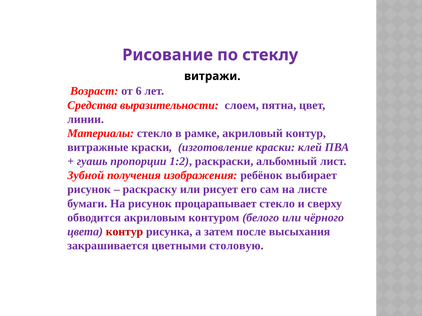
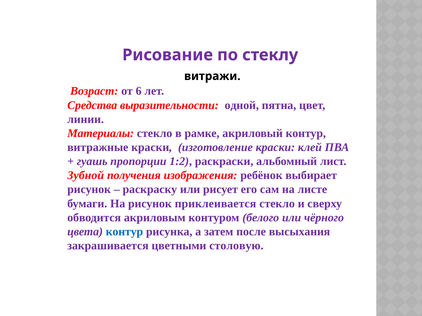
слоем: слоем -> одной
процарапывает: процарапывает -> приклеивается
контур at (124, 232) colour: red -> blue
